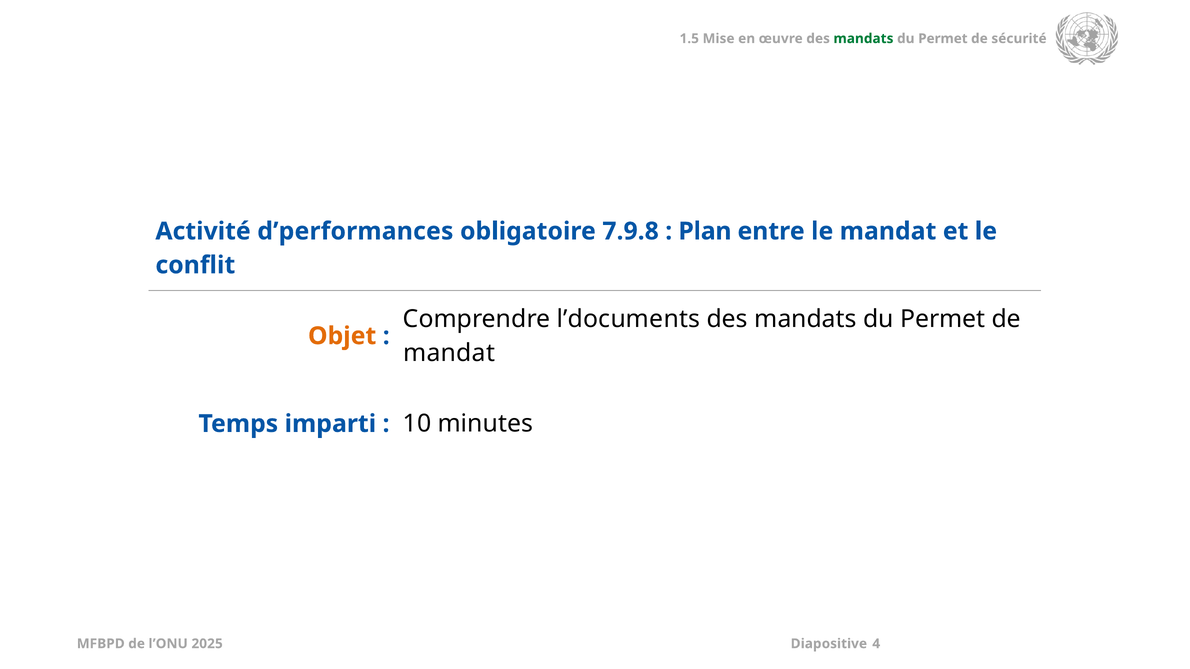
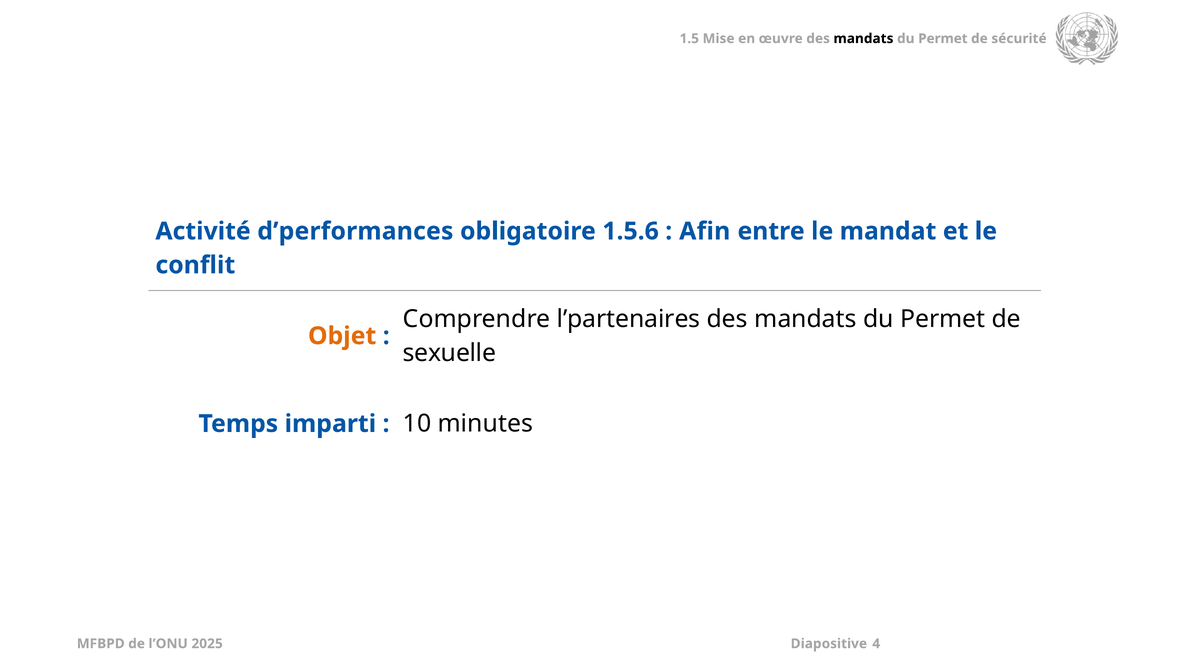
mandats at (863, 39) colour: green -> black
7.9.8: 7.9.8 -> 1.5.6
Plan: Plan -> Afin
l’documents: l’documents -> l’partenaires
mandat at (449, 353): mandat -> sexuelle
